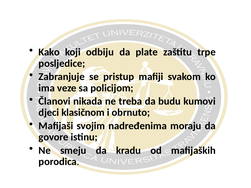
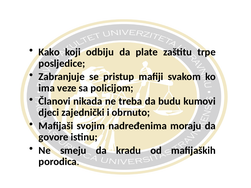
klasičnom: klasičnom -> zajednički
